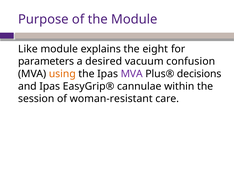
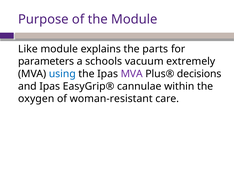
eight: eight -> parts
desired: desired -> schools
confusion: confusion -> extremely
using colour: orange -> blue
session: session -> oxygen
